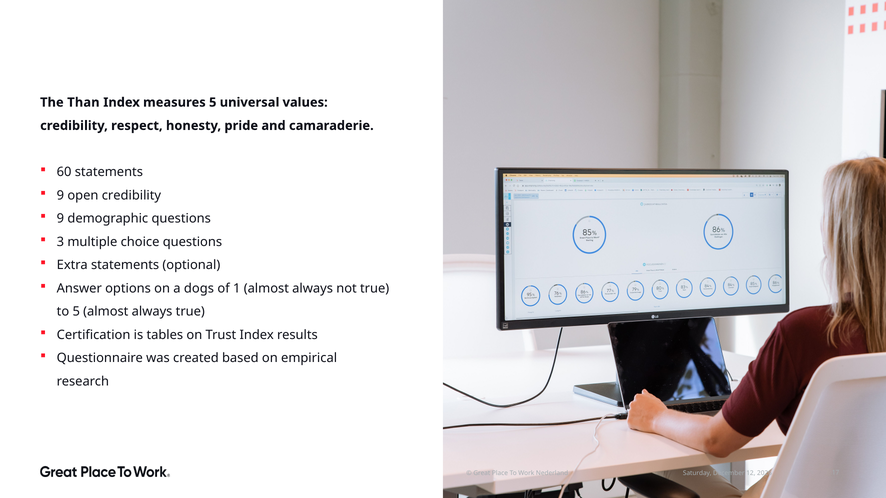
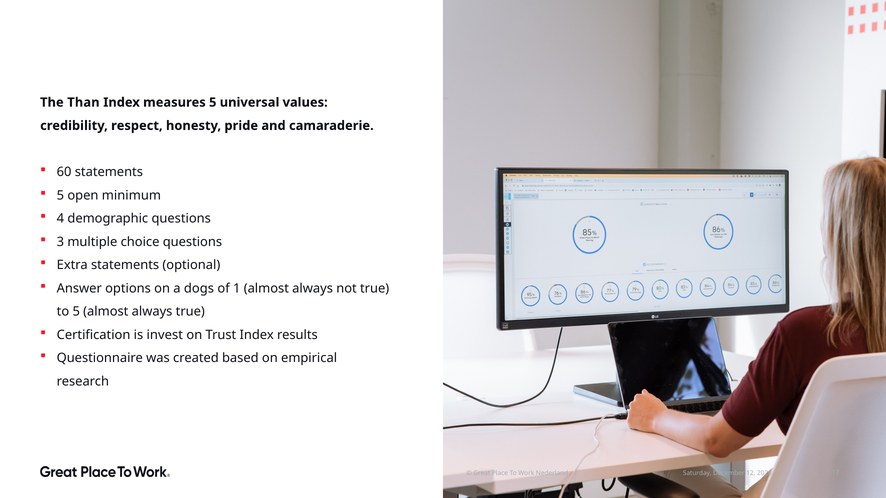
9 at (60, 196): 9 -> 5
open credibility: credibility -> minimum
9 at (60, 219): 9 -> 4
tables: tables -> invest
